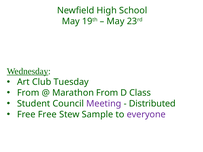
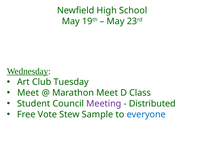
From at (28, 93): From -> Meet
Marathon From: From -> Meet
Free Free: Free -> Vote
everyone colour: purple -> blue
